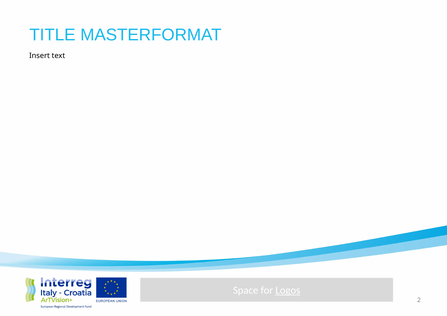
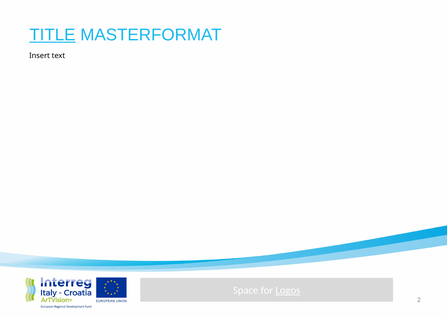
TITLE underline: none -> present
